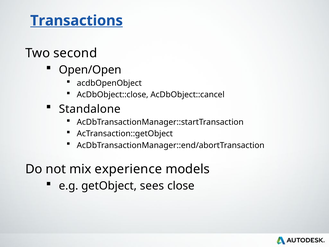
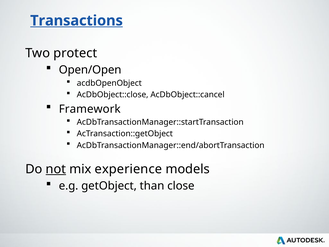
second: second -> protect
Standalone: Standalone -> Framework
not underline: none -> present
sees: sees -> than
